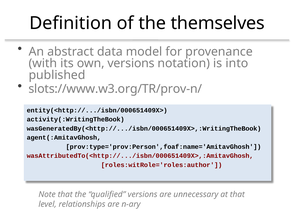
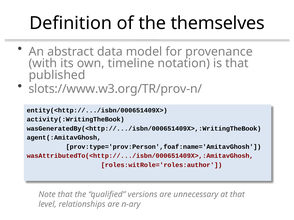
own versions: versions -> timeline
is into: into -> that
